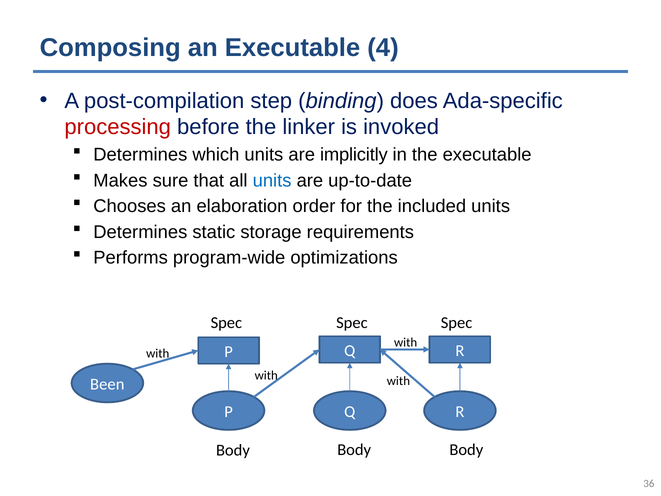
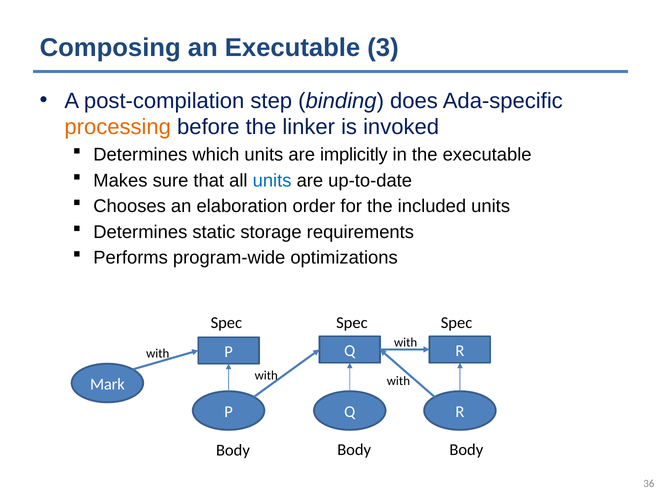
4: 4 -> 3
processing colour: red -> orange
Been: Been -> Mark
